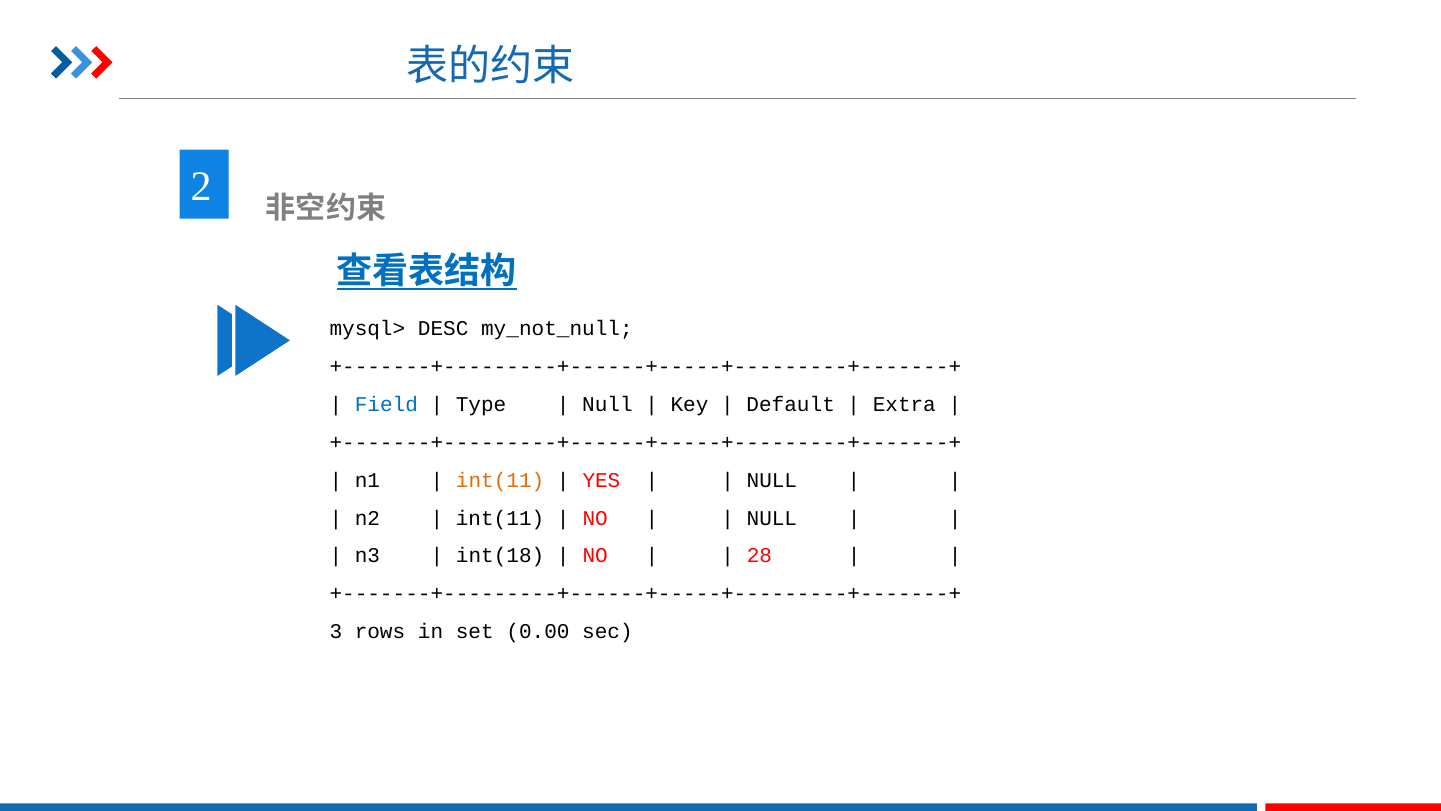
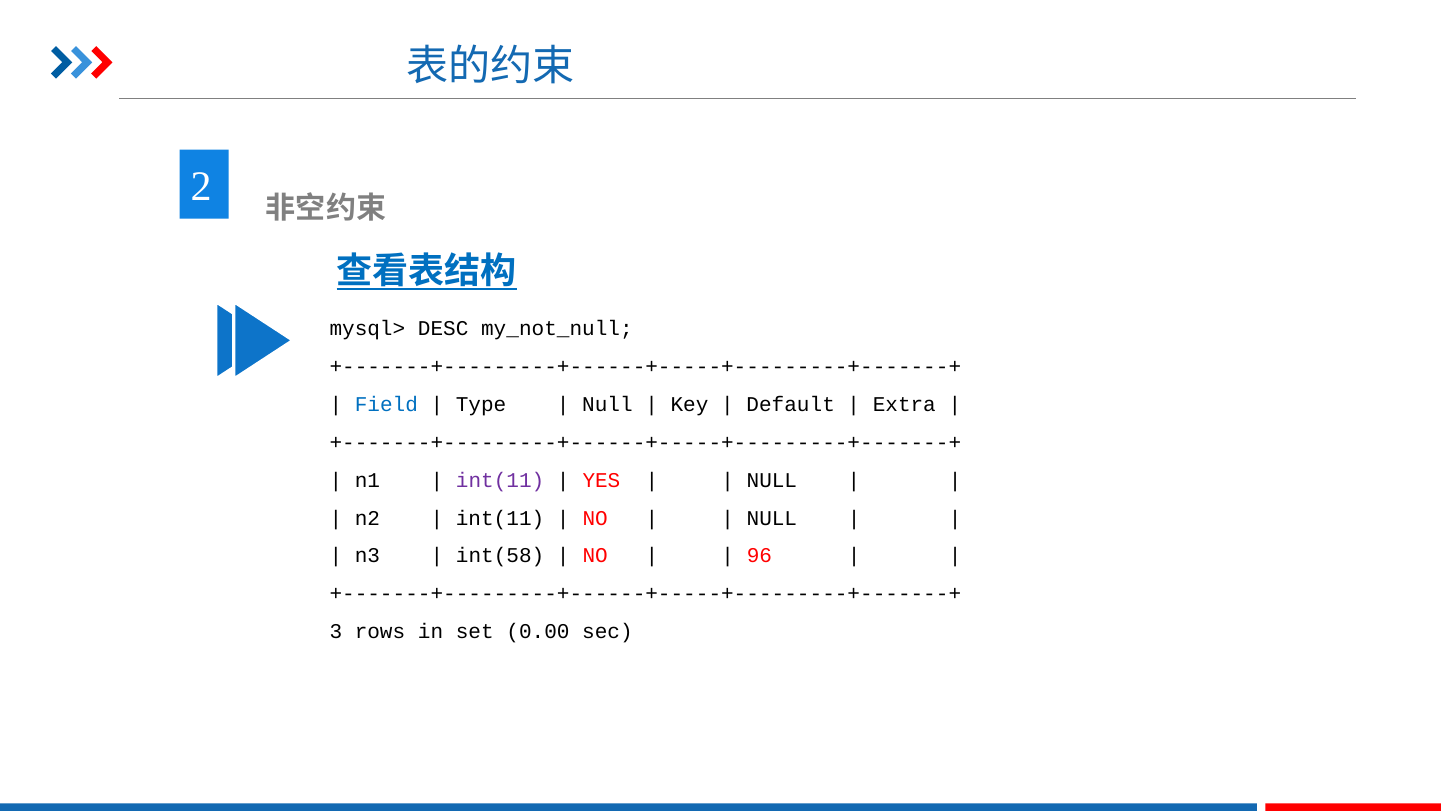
int(11 at (500, 480) colour: orange -> purple
int(18: int(18 -> int(58
28: 28 -> 96
